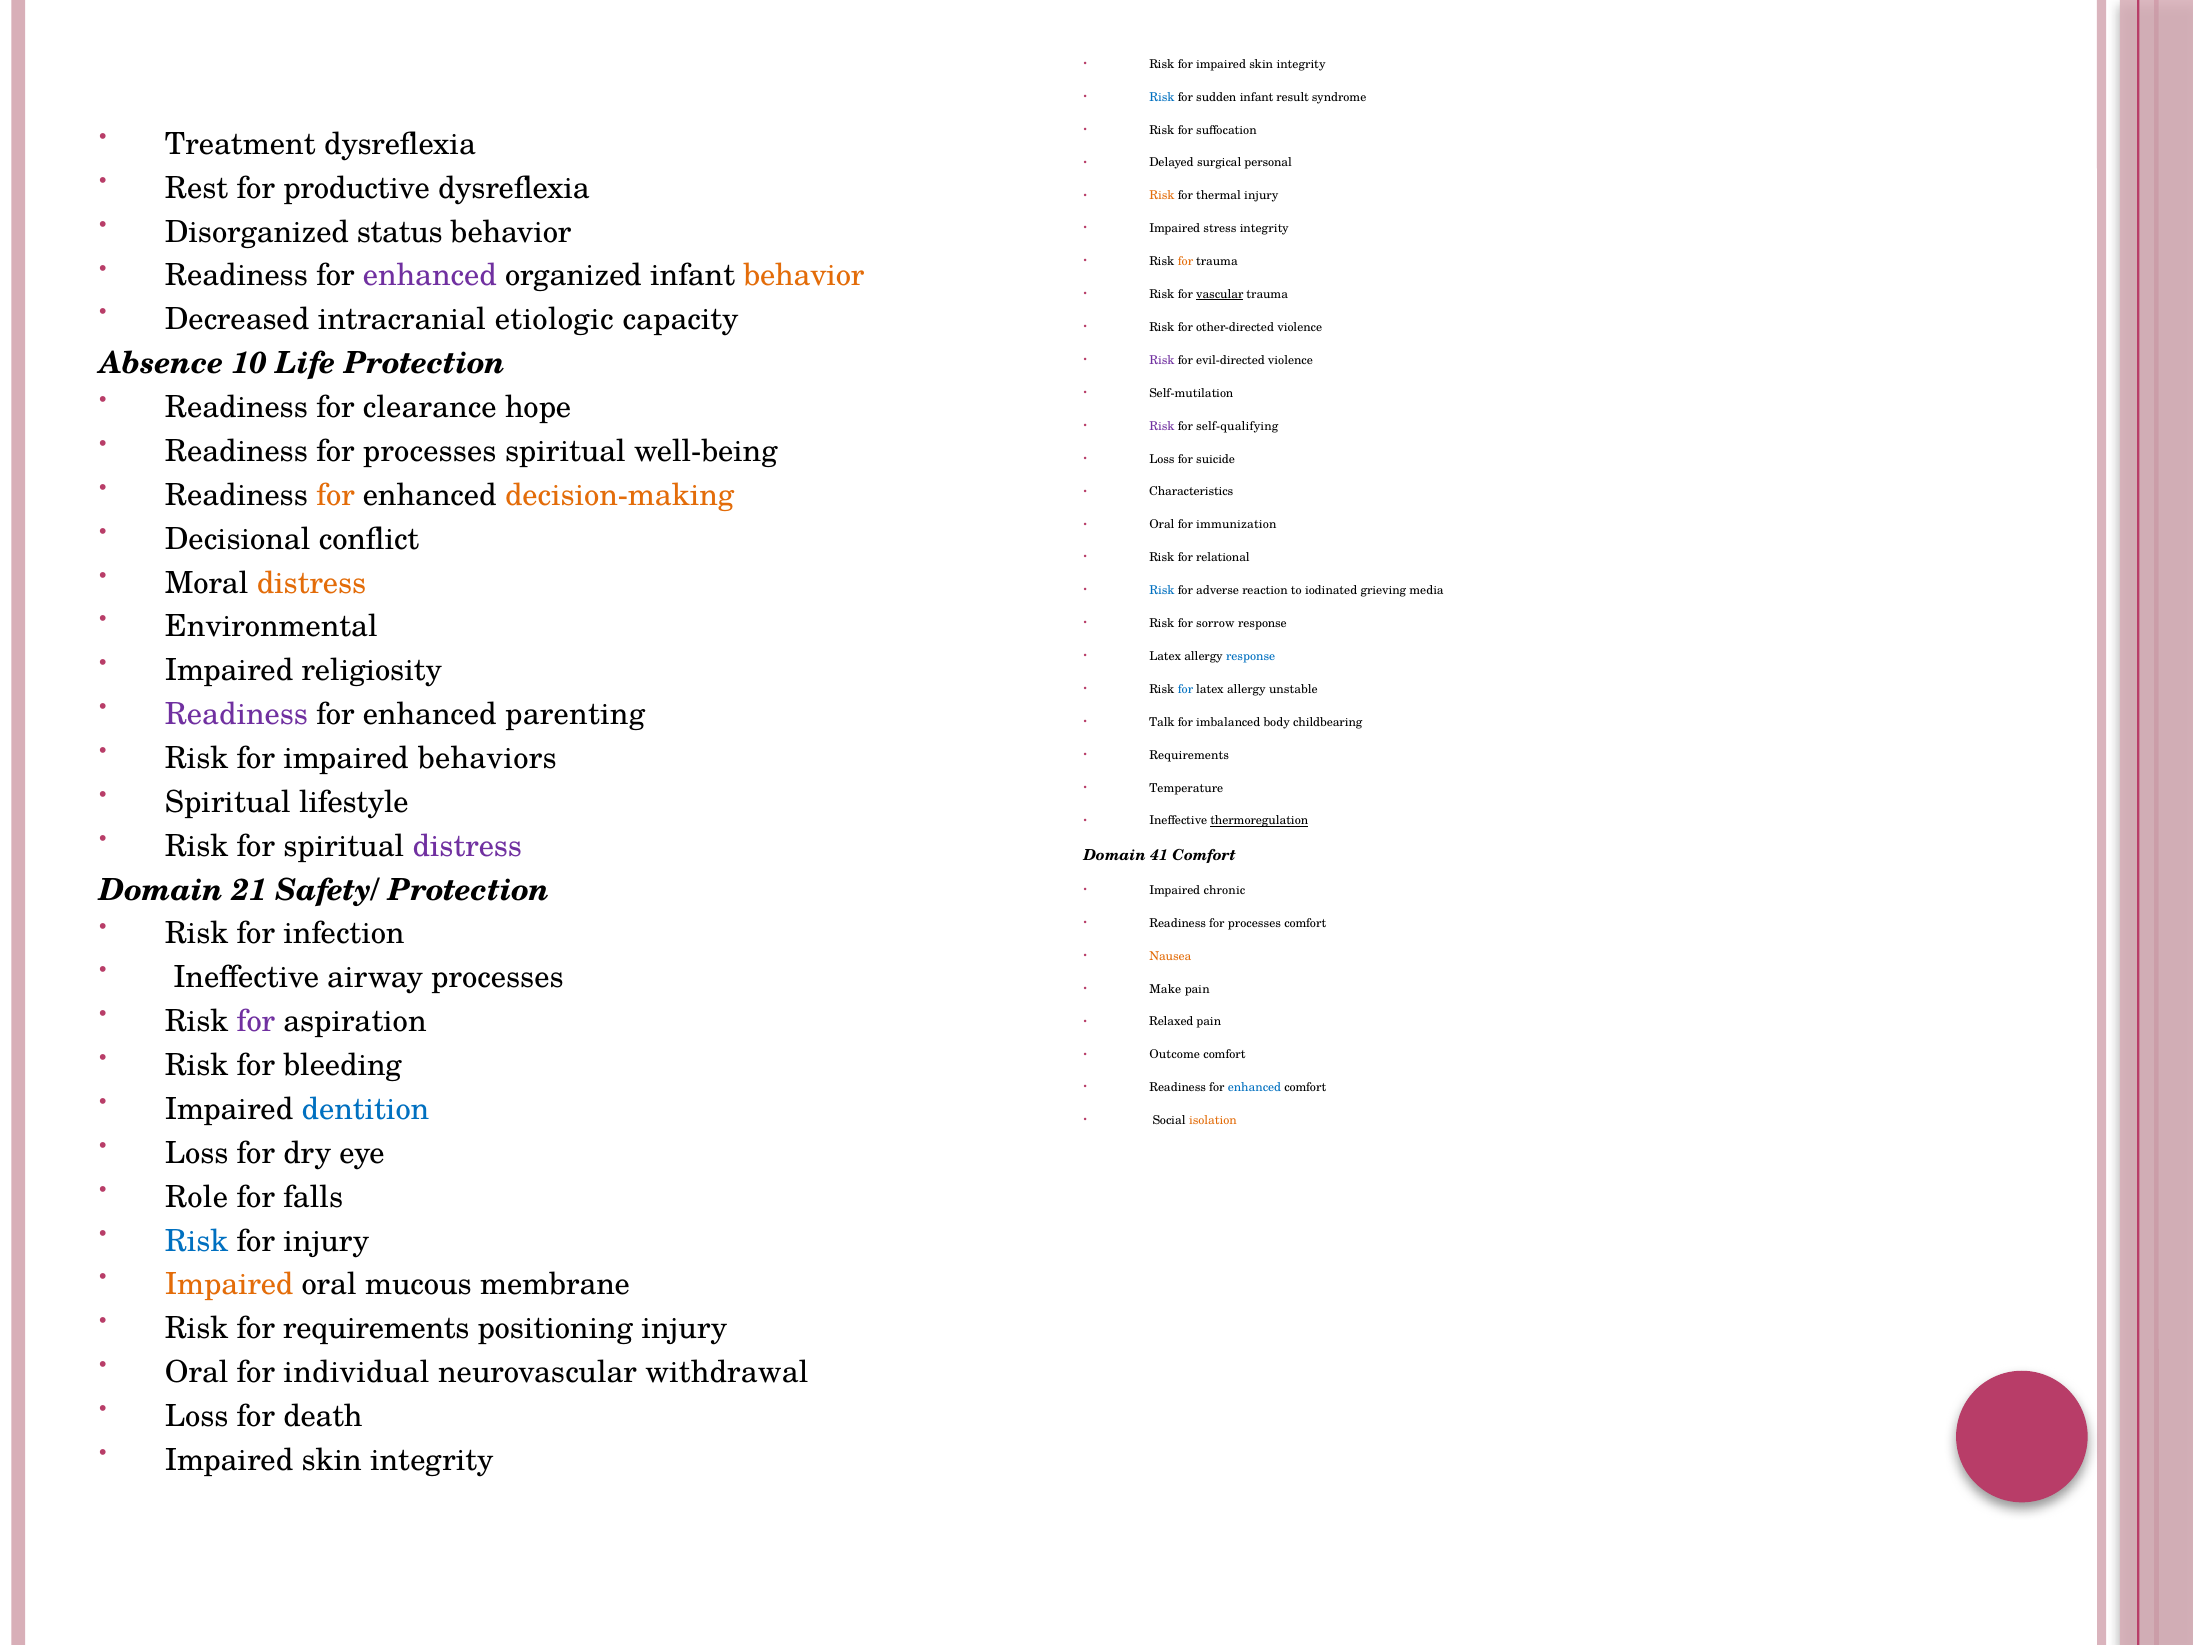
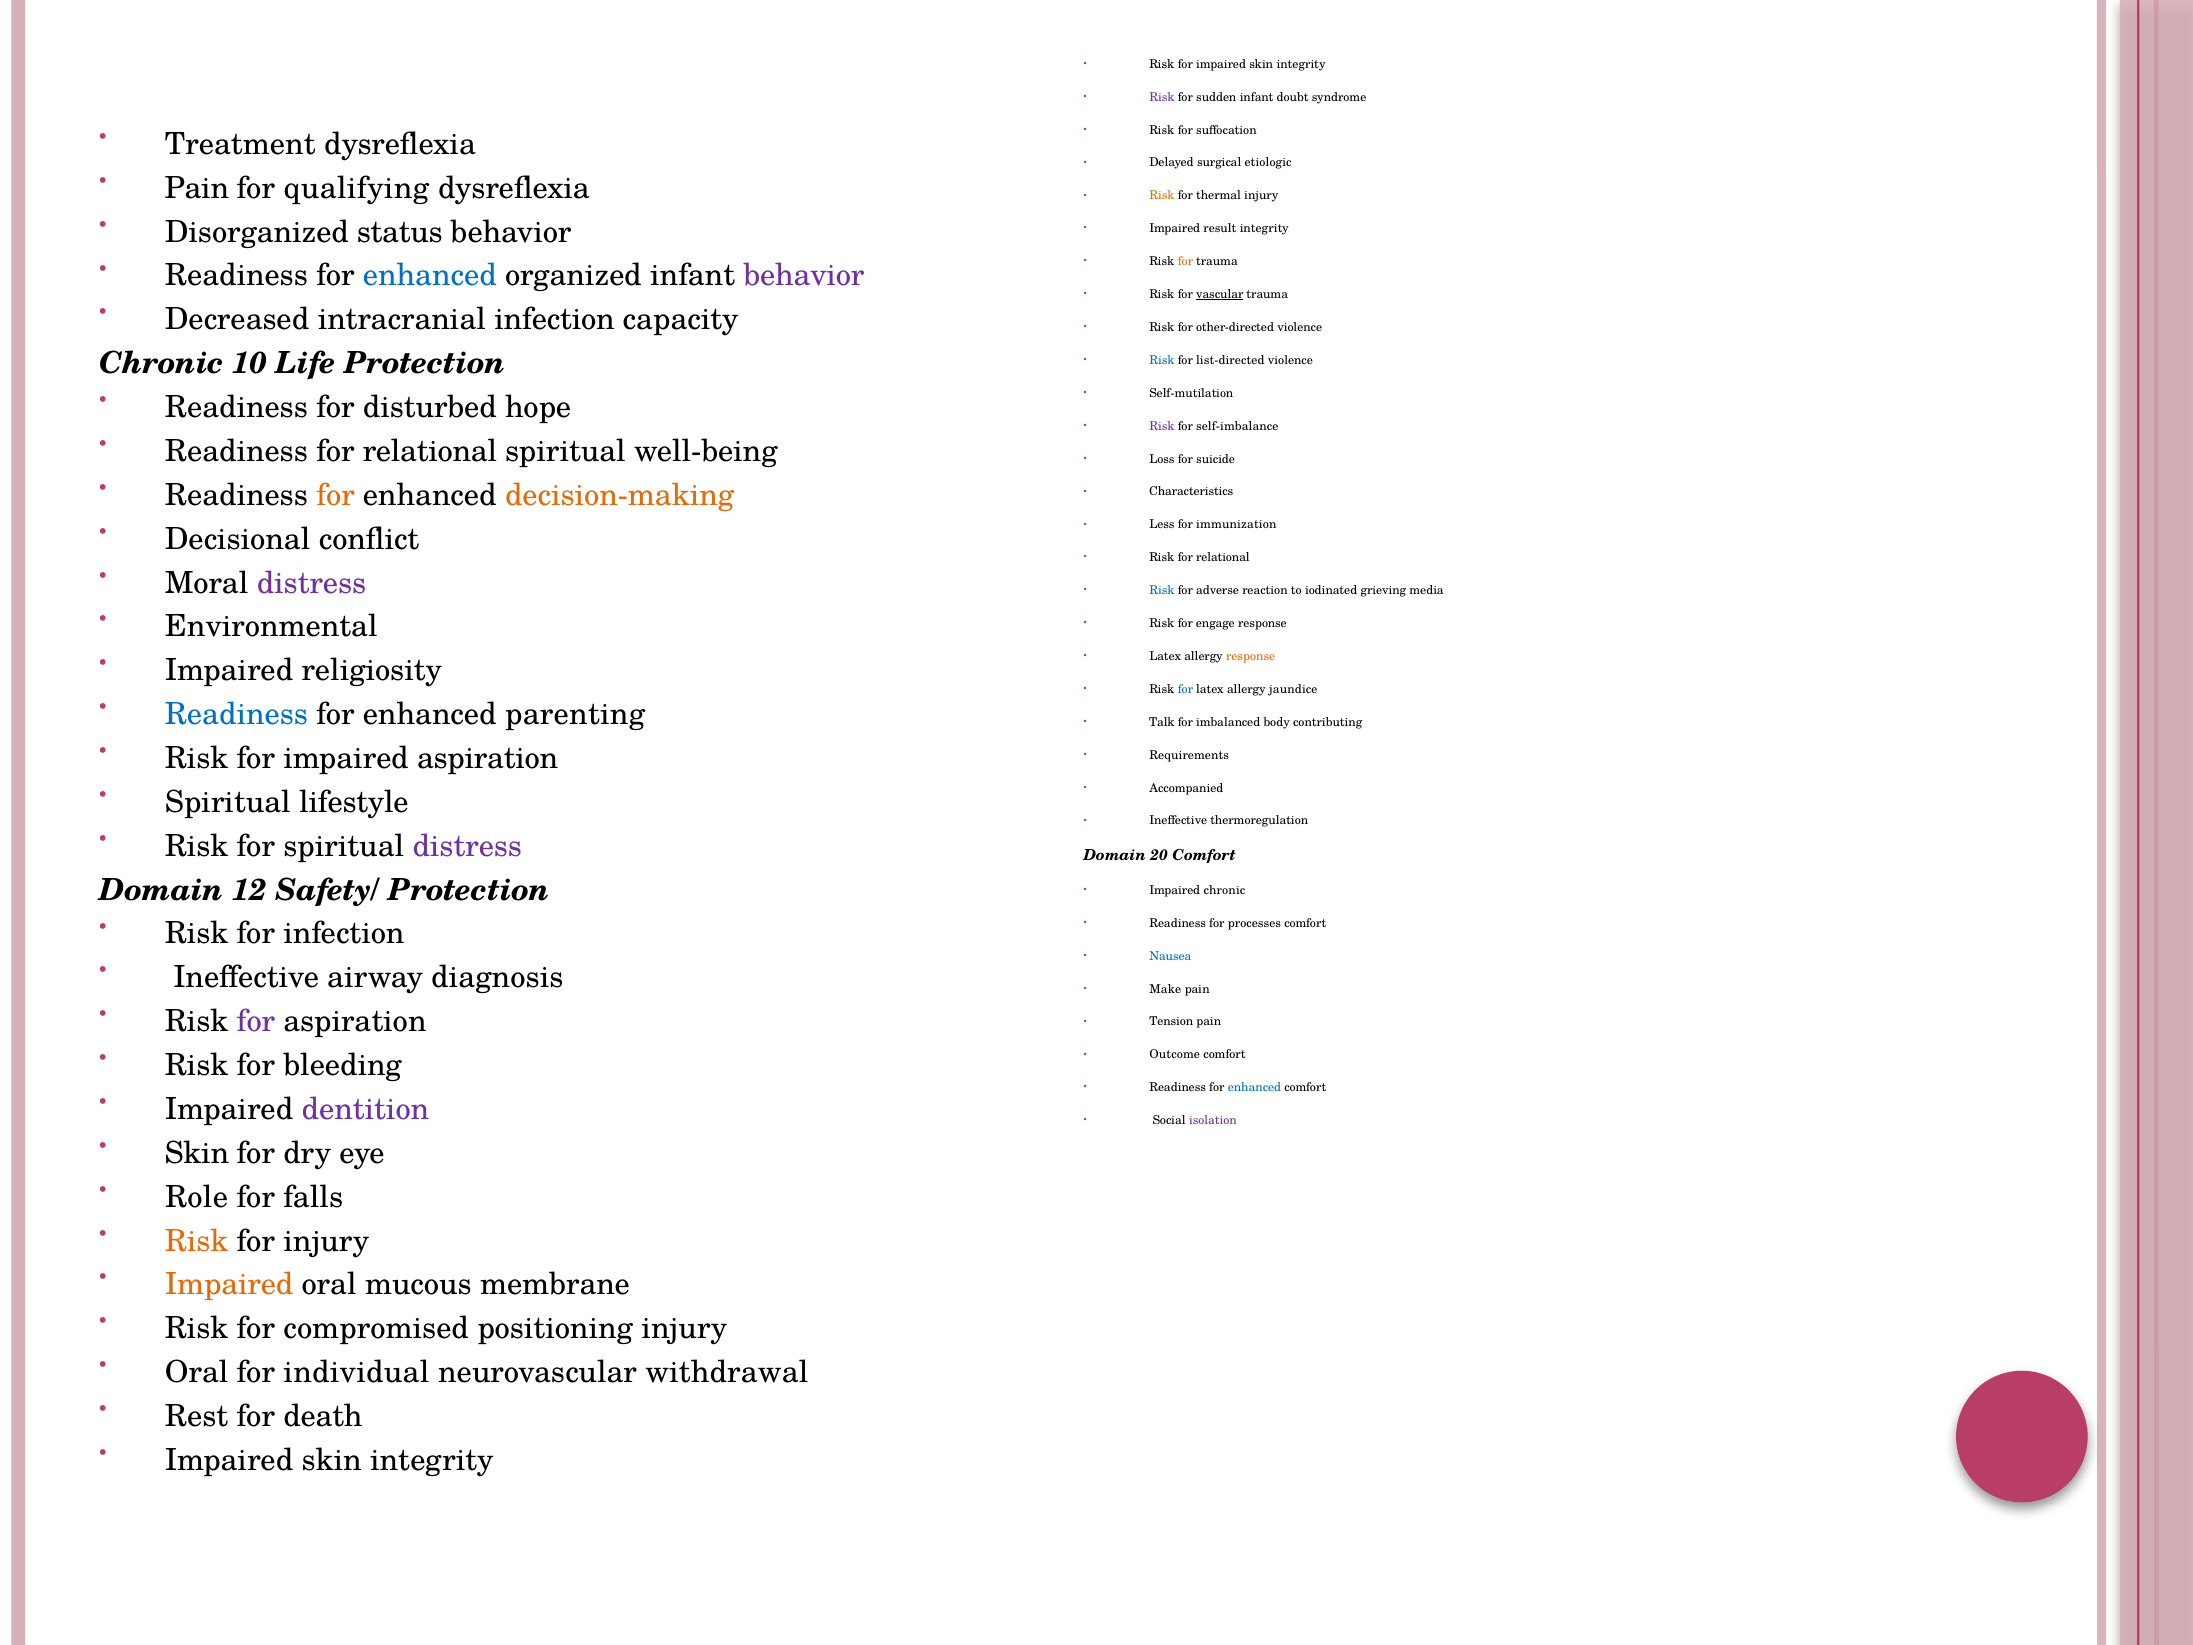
Risk at (1162, 97) colour: blue -> purple
result: result -> doubt
personal: personal -> etiologic
Rest at (197, 188): Rest -> Pain
productive: productive -> qualifying
stress: stress -> result
enhanced at (430, 276) colour: purple -> blue
behavior at (804, 276) colour: orange -> purple
intracranial etiologic: etiologic -> infection
Absence at (161, 364): Absence -> Chronic
Risk at (1162, 360) colour: purple -> blue
evil-directed: evil-directed -> list-directed
clearance: clearance -> disturbed
self-qualifying: self-qualifying -> self-imbalance
processes at (430, 451): processes -> relational
Oral at (1162, 525): Oral -> Less
distress at (312, 583) colour: orange -> purple
sorrow: sorrow -> engage
response at (1251, 656) colour: blue -> orange
unstable: unstable -> jaundice
Readiness at (237, 714) colour: purple -> blue
childbearing: childbearing -> contributing
impaired behaviors: behaviors -> aspiration
Temperature: Temperature -> Accompanied
thermoregulation underline: present -> none
41: 41 -> 20
21: 21 -> 12
Nausea colour: orange -> blue
airway processes: processes -> diagnosis
Relaxed: Relaxed -> Tension
dentition colour: blue -> purple
isolation colour: orange -> purple
Loss at (197, 1153): Loss -> Skin
Risk at (197, 1241) colour: blue -> orange
for requirements: requirements -> compromised
Loss at (197, 1416): Loss -> Rest
